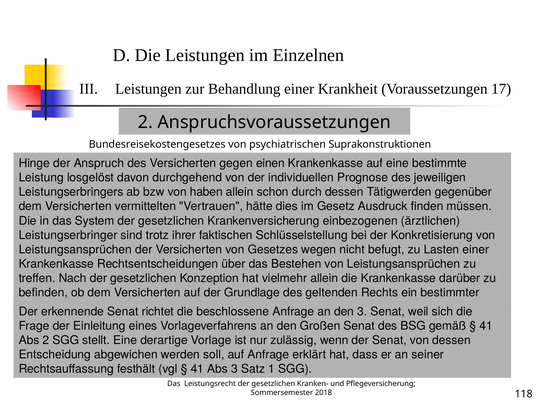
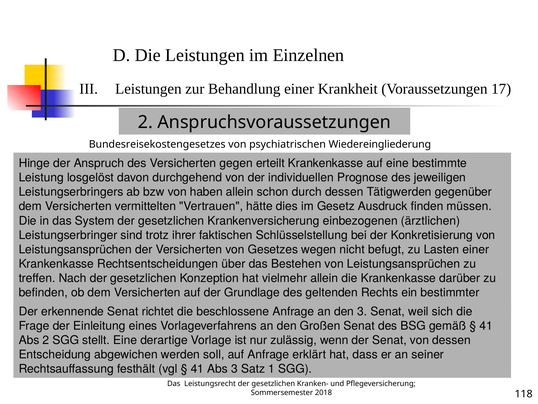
Suprakonstruktionen: Suprakonstruktionen -> Wiedereingliederung
einen: einen -> erteilt
